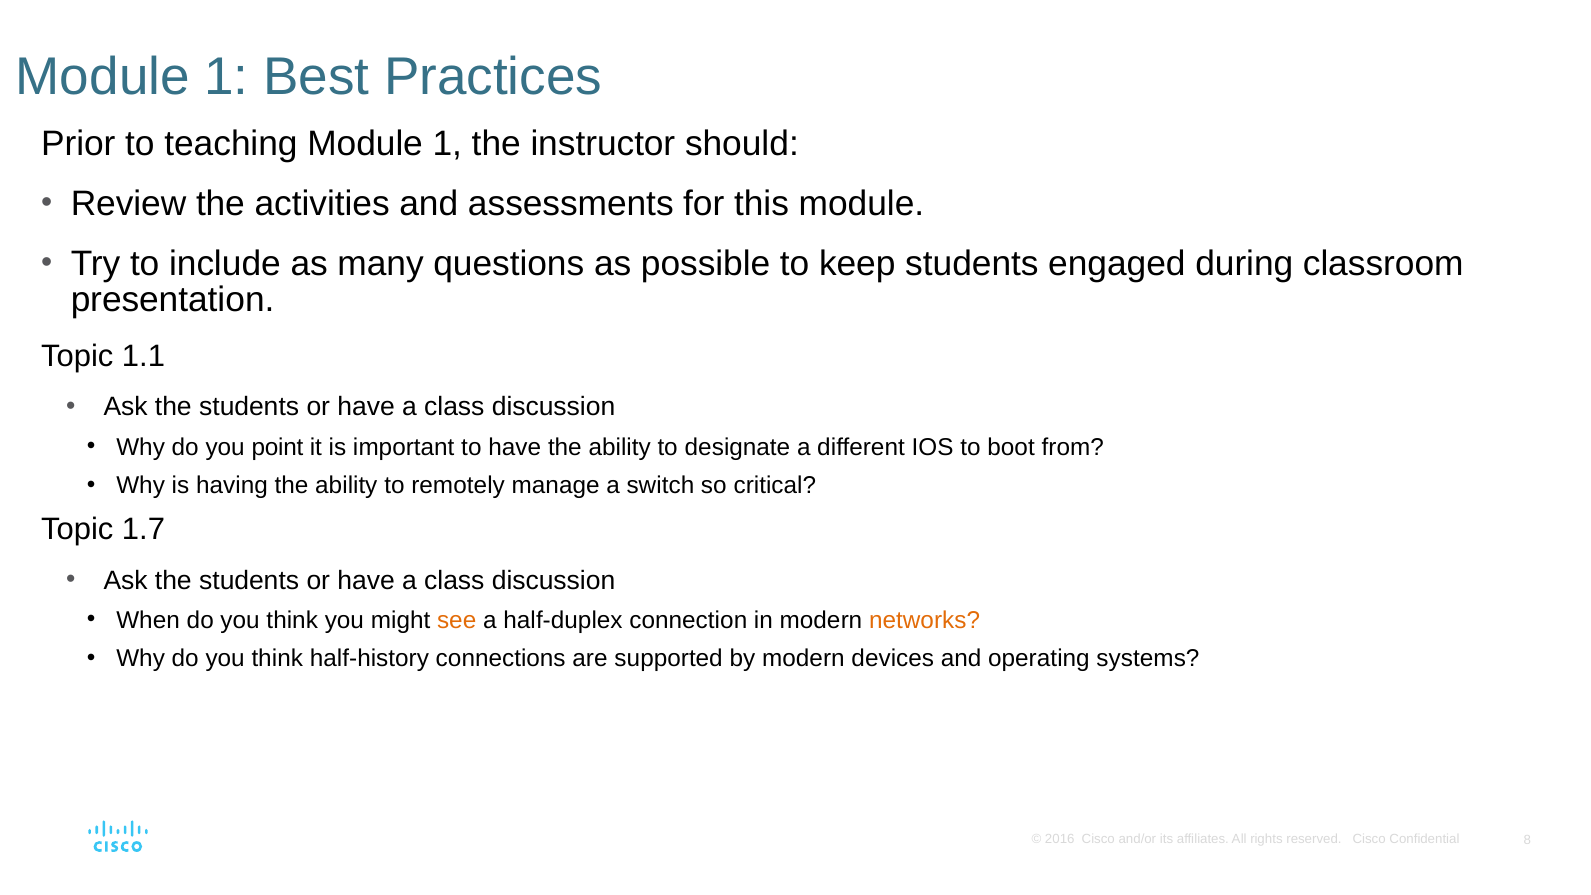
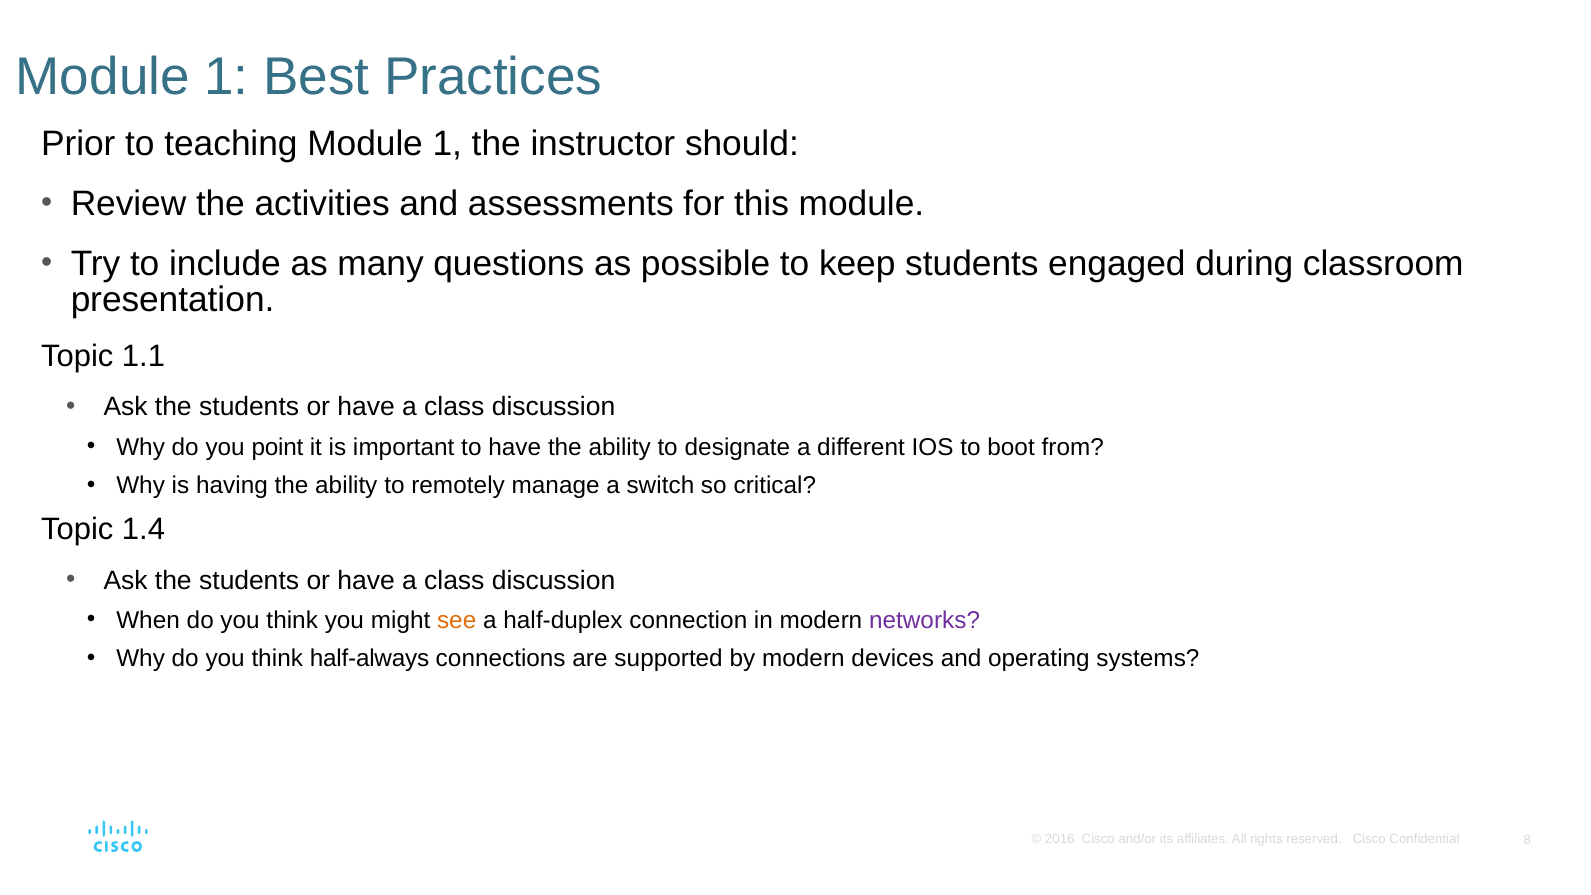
1.7: 1.7 -> 1.4
networks colour: orange -> purple
half-history: half-history -> half-always
